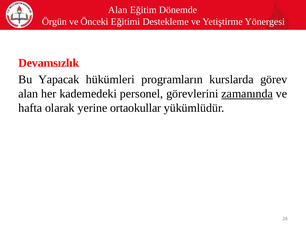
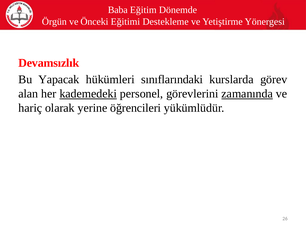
Alan at (118, 10): Alan -> Baba
programların: programların -> sınıflarındaki
kademedeki underline: none -> present
hafta: hafta -> hariç
ortaokullar: ortaokullar -> öğrencileri
